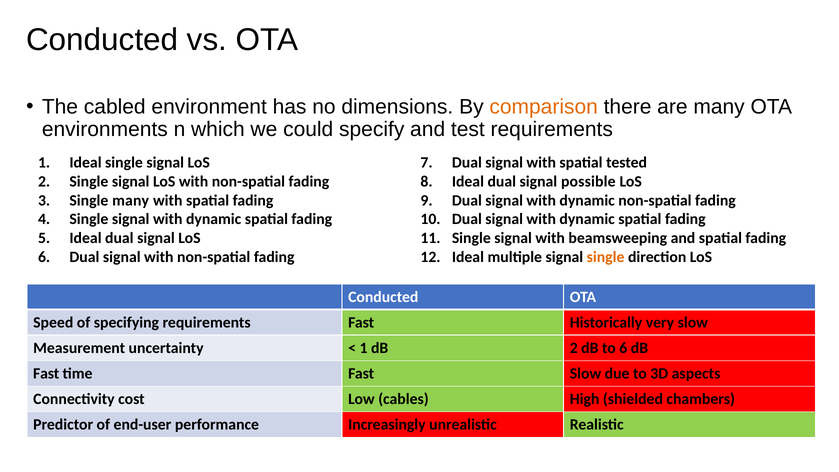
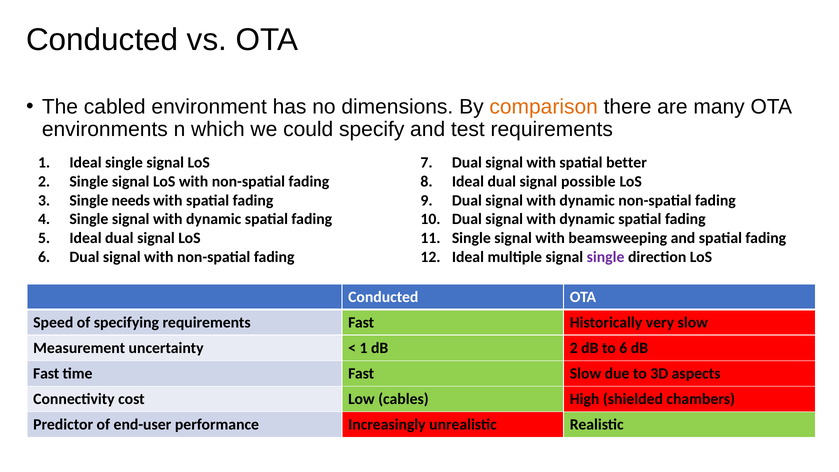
tested: tested -> better
Single many: many -> needs
single at (606, 257) colour: orange -> purple
